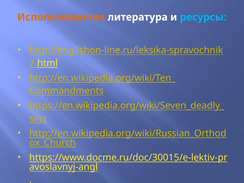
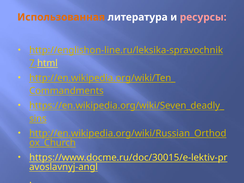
ресурсы colour: light blue -> pink
